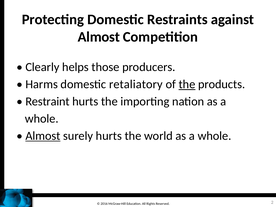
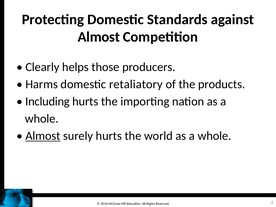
Restraints: Restraints -> Standards
the at (187, 84) underline: present -> none
Restraint: Restraint -> Including
